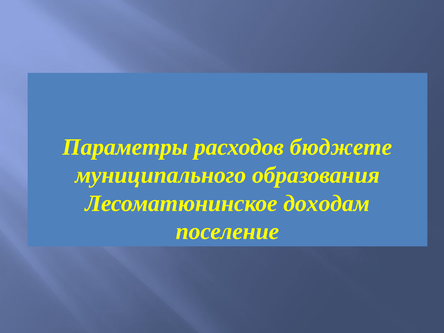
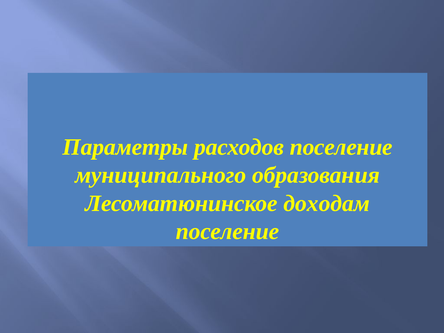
расходов бюджете: бюджете -> поселение
